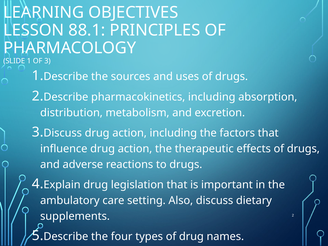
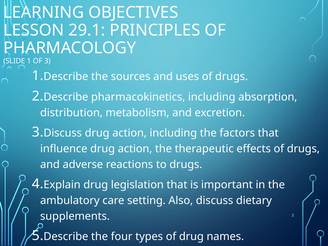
88.1: 88.1 -> 29.1
